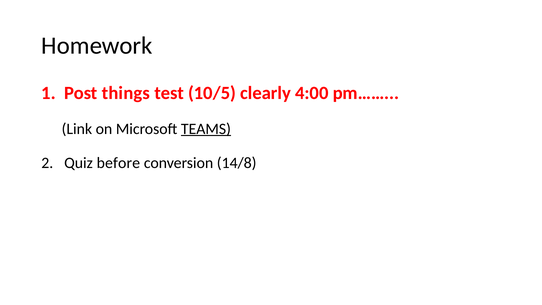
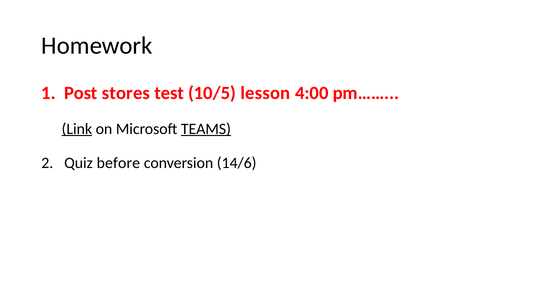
things: things -> stores
clearly: clearly -> lesson
Link underline: none -> present
14/8: 14/8 -> 14/6
